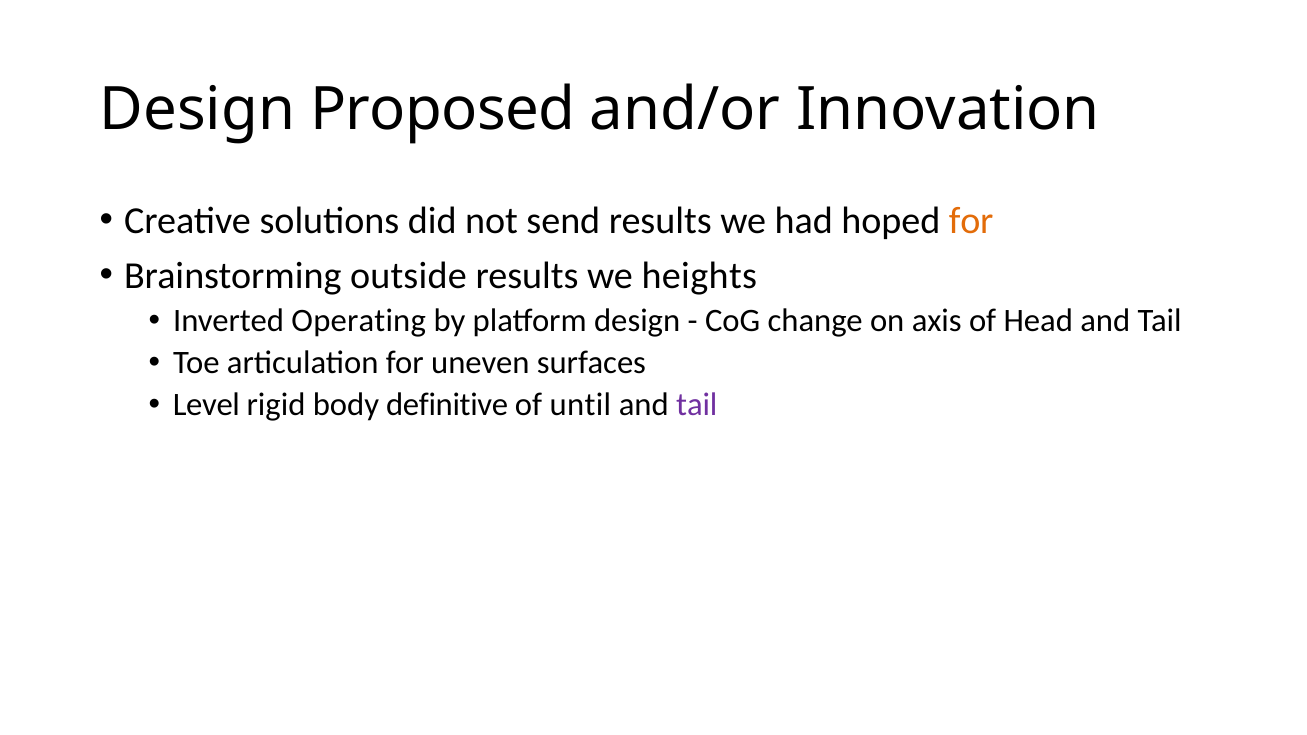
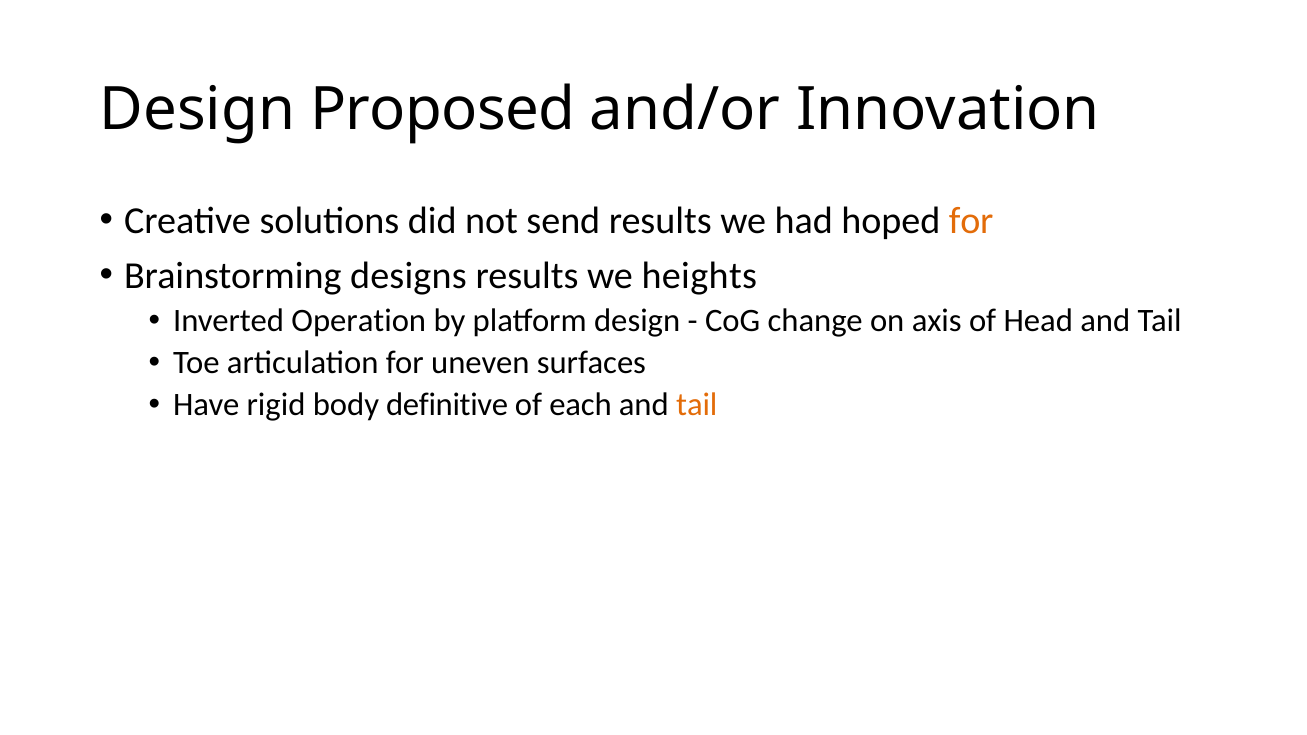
outside: outside -> designs
Operating: Operating -> Operation
Level: Level -> Have
until: until -> each
tail at (697, 405) colour: purple -> orange
